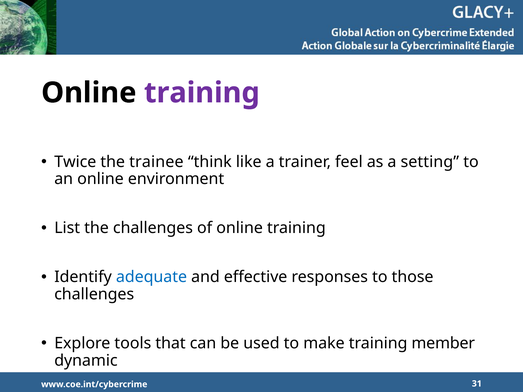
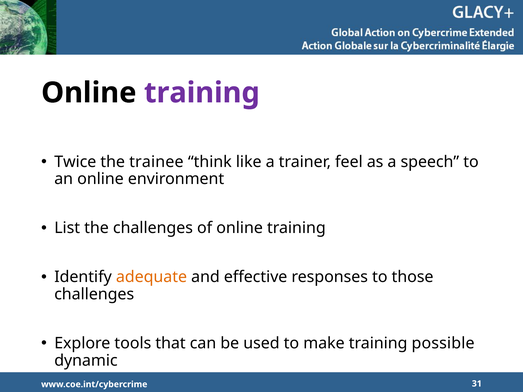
setting: setting -> speech
adequate colour: blue -> orange
member: member -> possible
